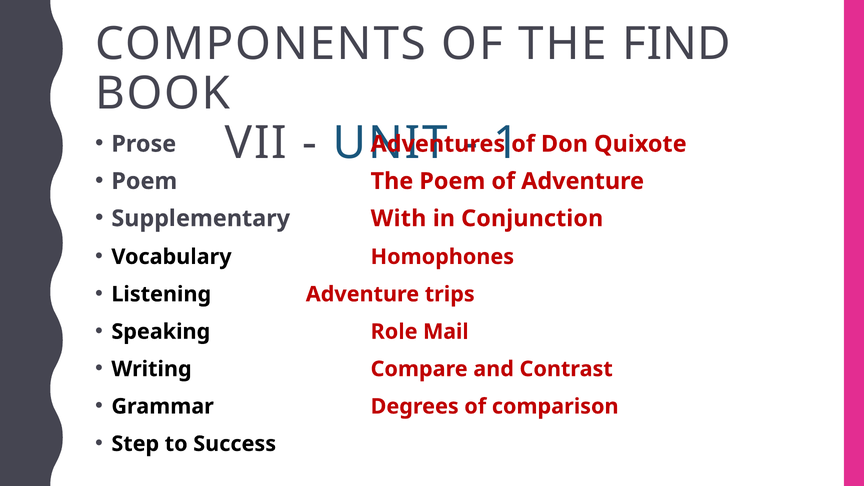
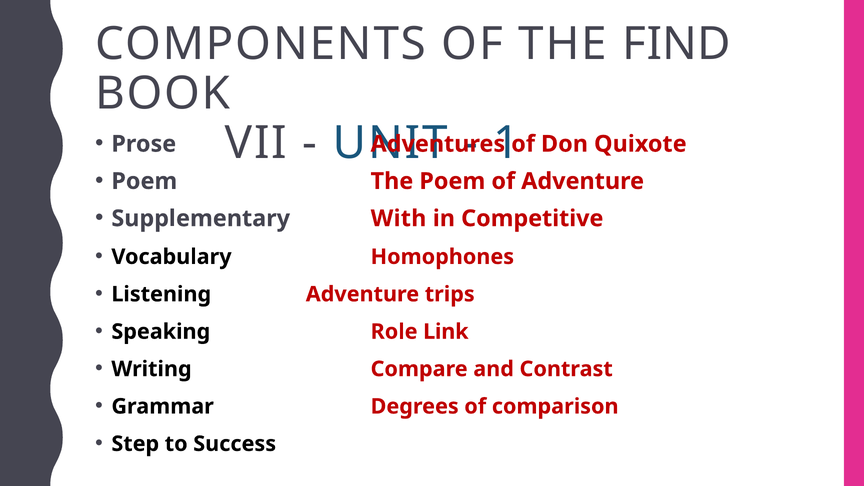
Conjunction: Conjunction -> Competitive
Mail: Mail -> Link
